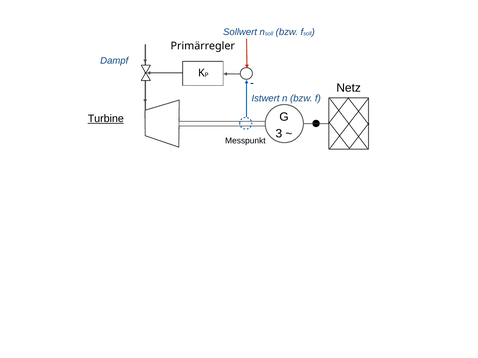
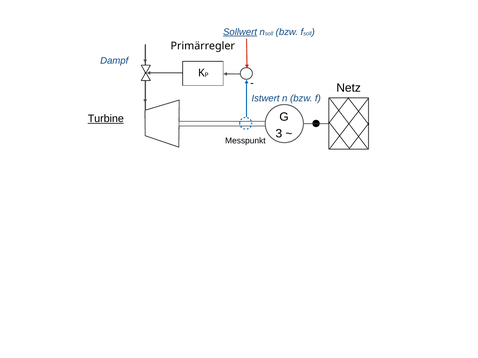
Sollwert underline: none -> present
